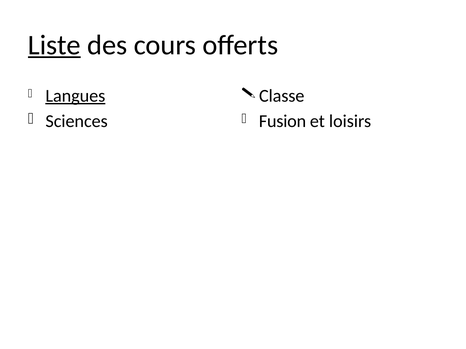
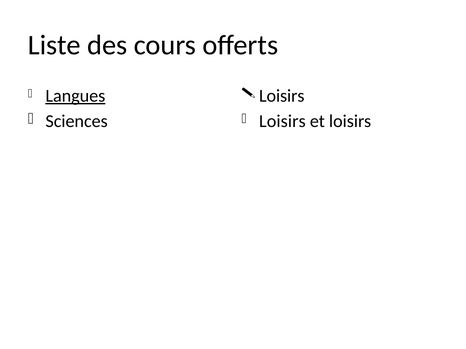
Liste underline: present -> none
Classe at (282, 96): Classe -> Loisirs
Fusion at (283, 121): Fusion -> Loisirs
